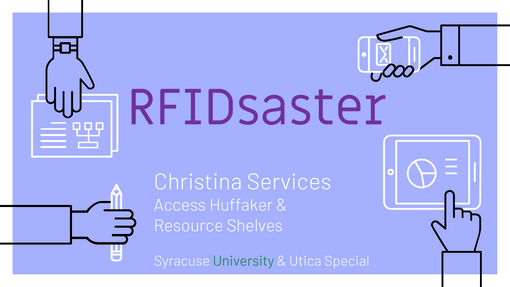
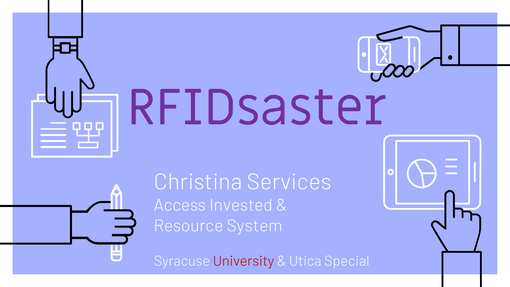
Huffaker: Huffaker -> Invested
Shelves: Shelves -> System
University colour: green -> red
